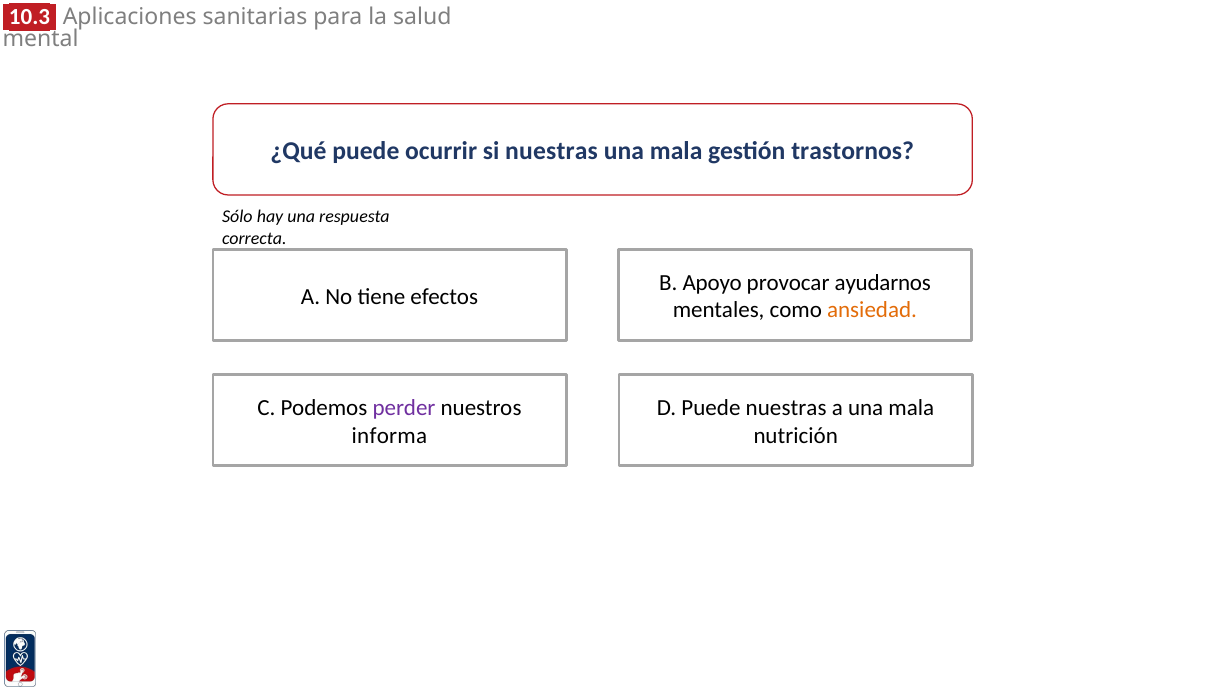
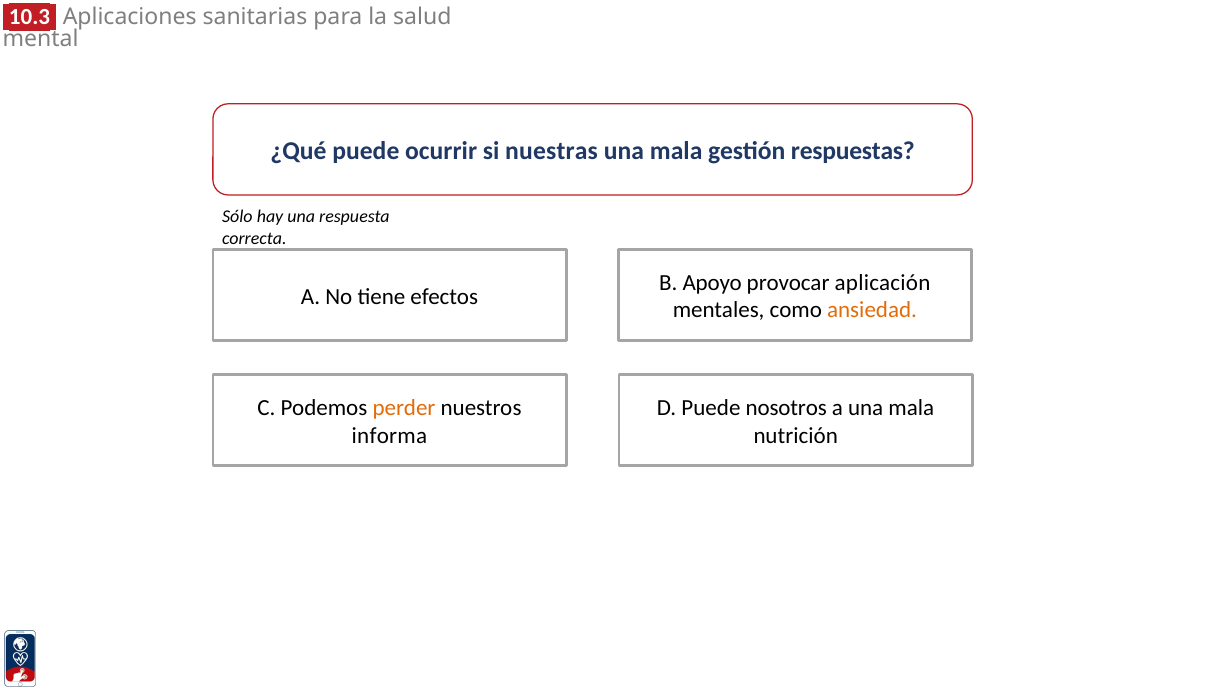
trastornos: trastornos -> respuestas
ayudarnos: ayudarnos -> aplicación
perder colour: purple -> orange
Puede nuestras: nuestras -> nosotros
